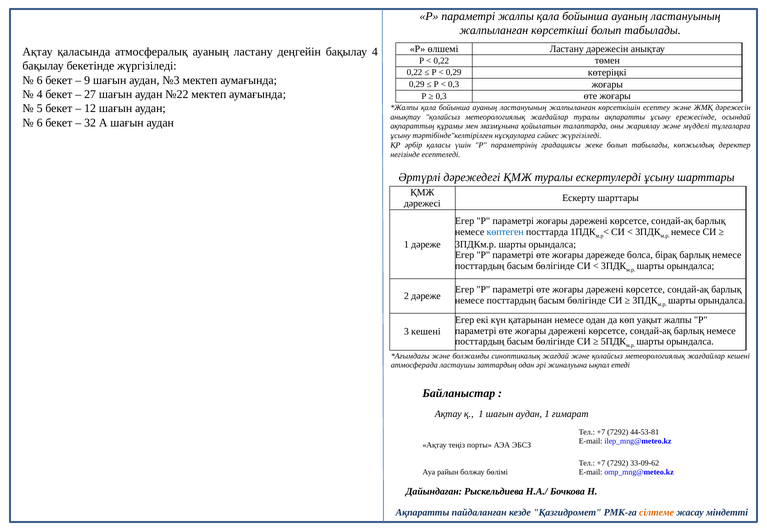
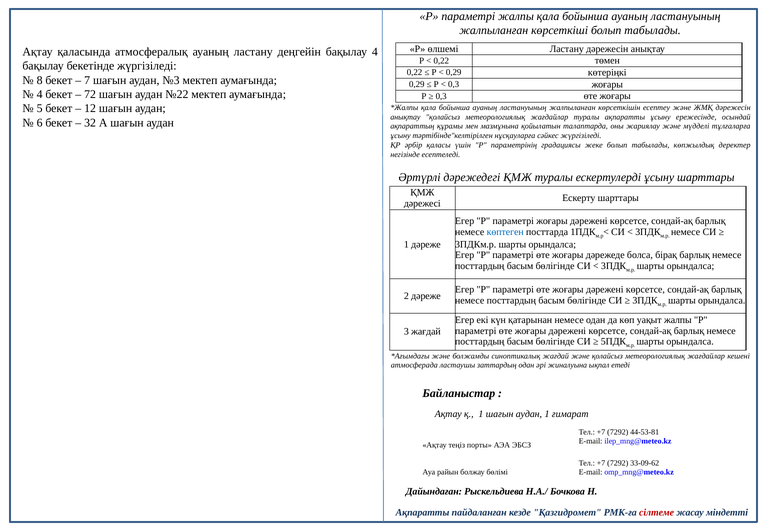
6 at (40, 80): 6 -> 8
9: 9 -> 7
27: 27 -> 72
3 кешені: кешені -> жағдай
сілтеме colour: orange -> red
